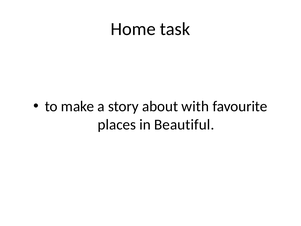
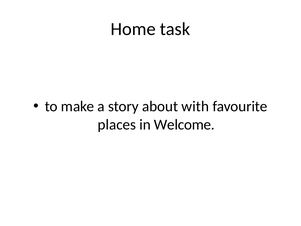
Beautiful: Beautiful -> Welcome
